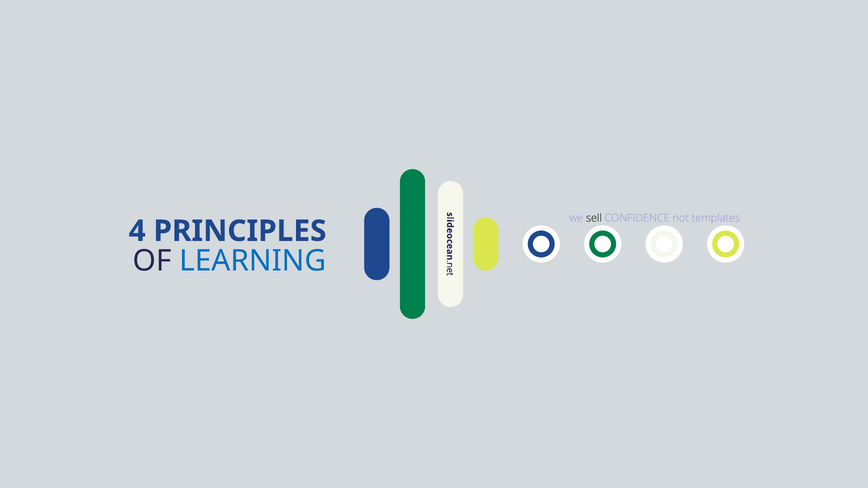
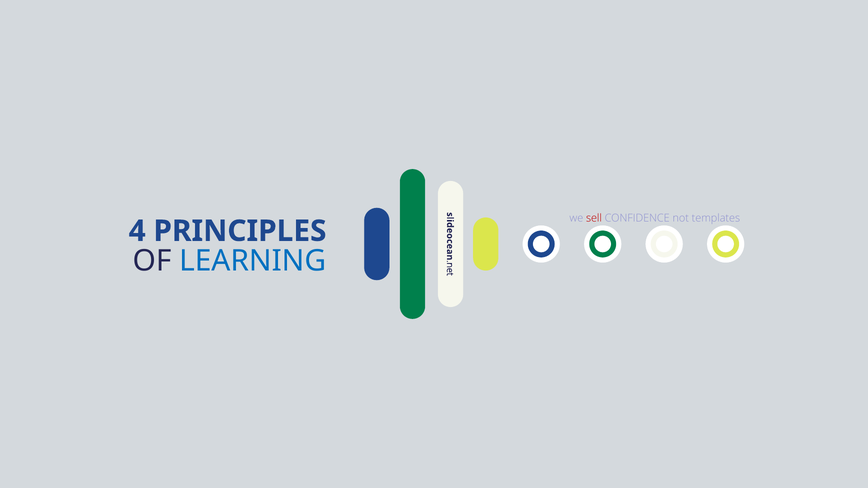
sell colour: black -> red
